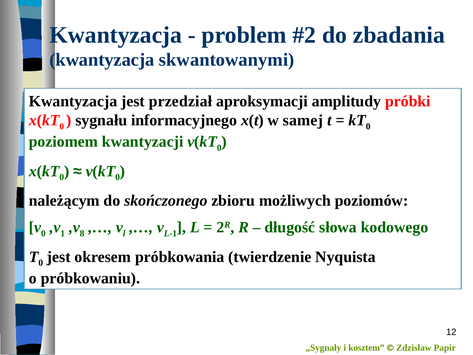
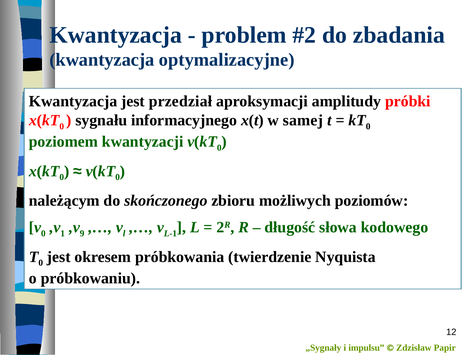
skwantowanymi: skwantowanymi -> optymalizacyjne
8: 8 -> 9
kosztem: kosztem -> impulsu
